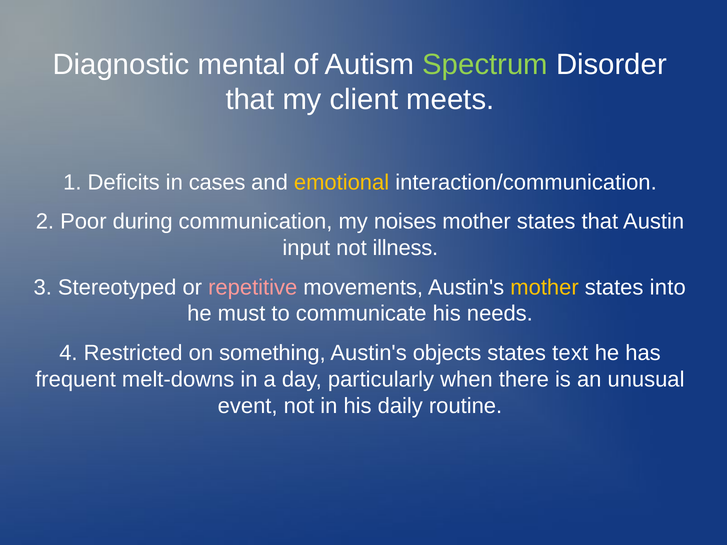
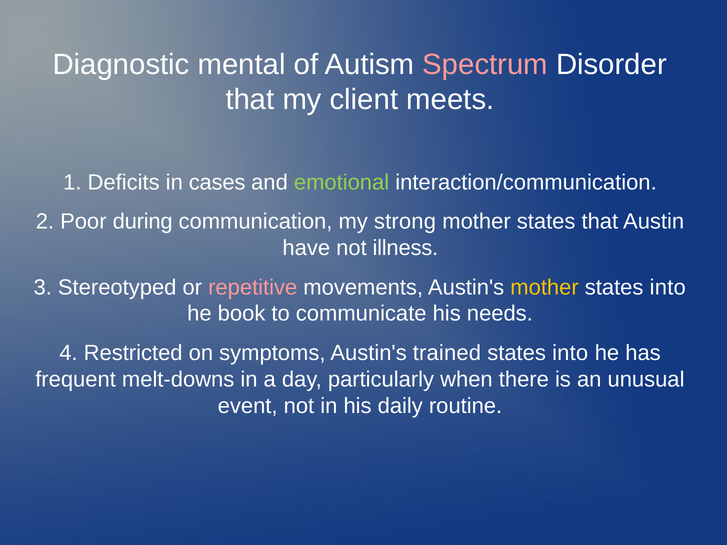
Spectrum colour: light green -> pink
emotional colour: yellow -> light green
noises: noises -> strong
input: input -> have
must: must -> book
something: something -> symptoms
objects: objects -> trained
text at (570, 353): text -> into
